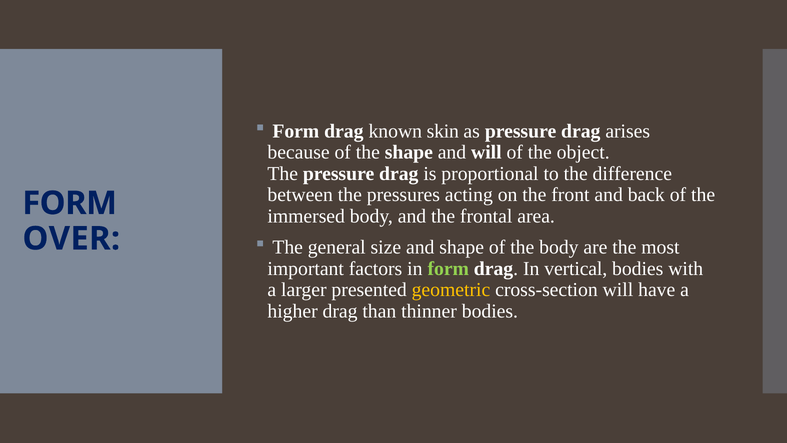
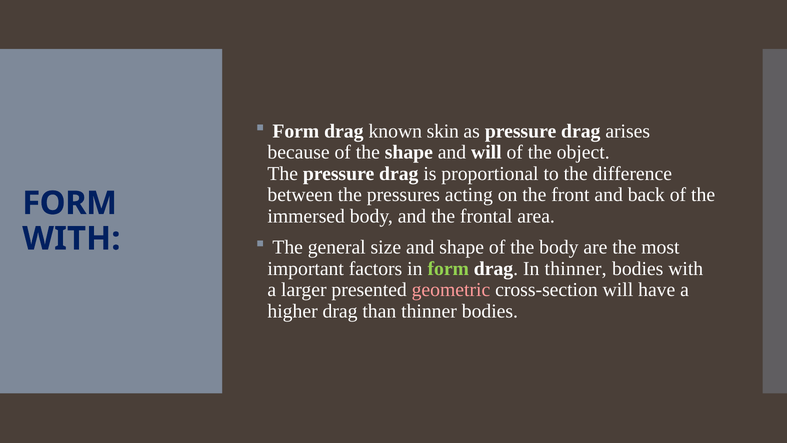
OVER at (71, 239): OVER -> WITH
In vertical: vertical -> thinner
geometric colour: yellow -> pink
